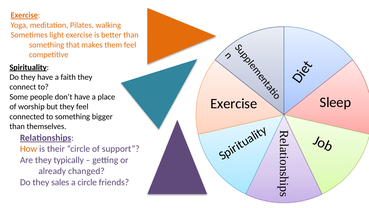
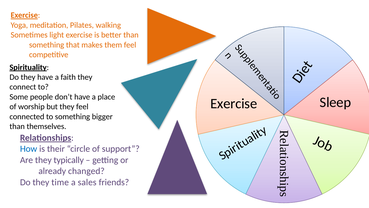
How colour: orange -> blue
sales: sales -> time
a circle: circle -> sales
